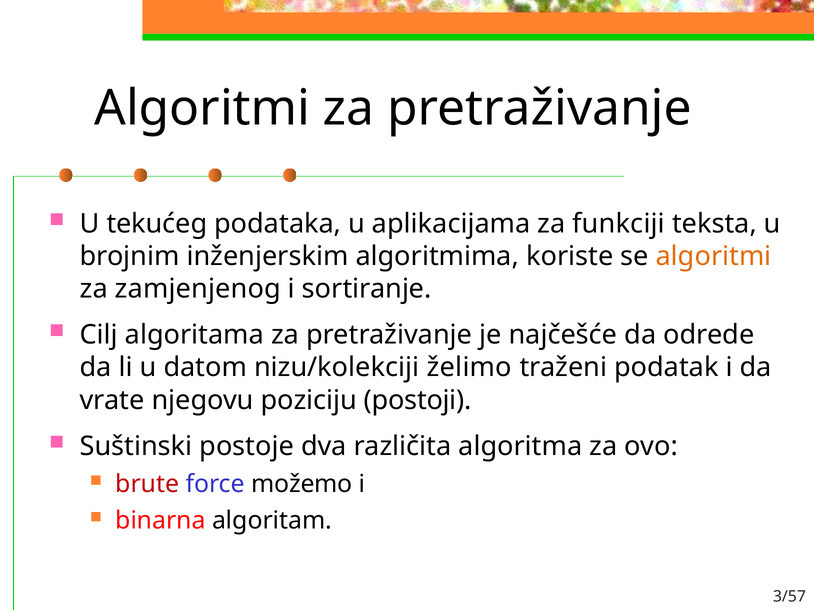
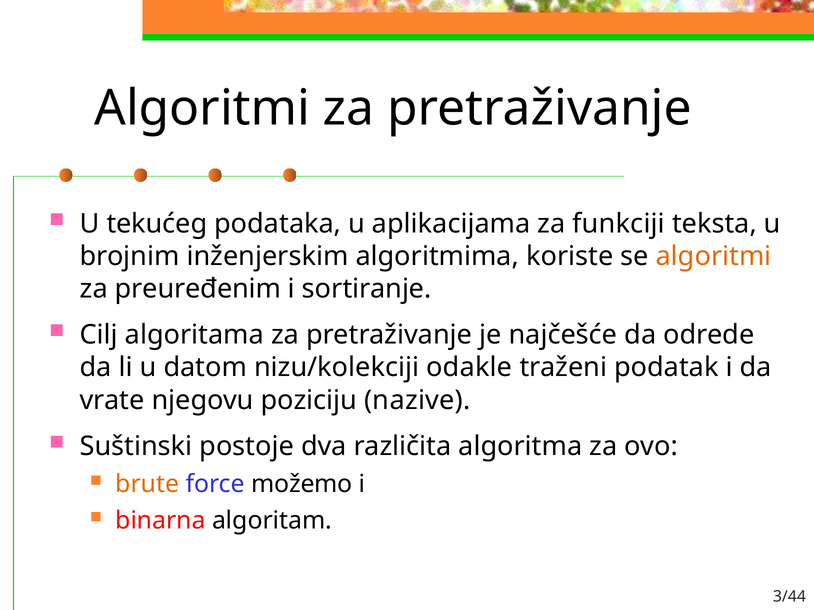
zamjenjenog: zamjenjenog -> preuređenim
želimo: želimo -> odakle
postoji: postoji -> nazive
brute colour: red -> orange
3/57: 3/57 -> 3/44
